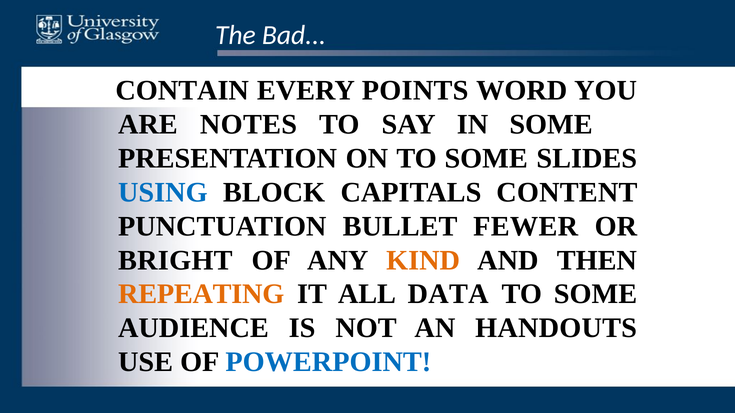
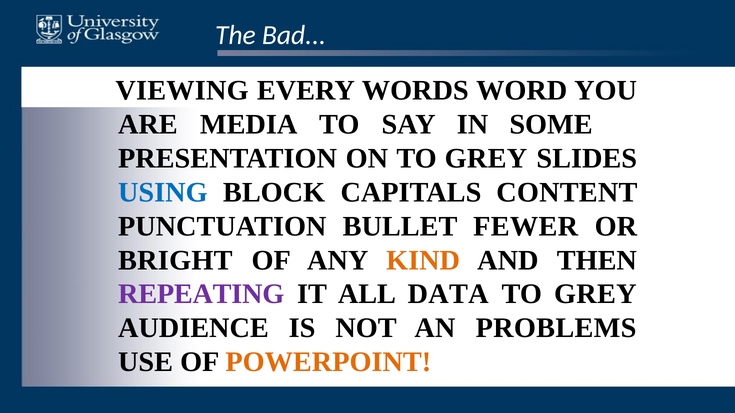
CONTAIN: CONTAIN -> VIEWING
POINTS: POINTS -> WORDS
NOTES: NOTES -> MEDIA
ON TO SOME: SOME -> GREY
REPEATING colour: orange -> purple
SOME at (595, 294): SOME -> GREY
HANDOUTS: HANDOUTS -> PROBLEMS
POWERPOINT colour: blue -> orange
